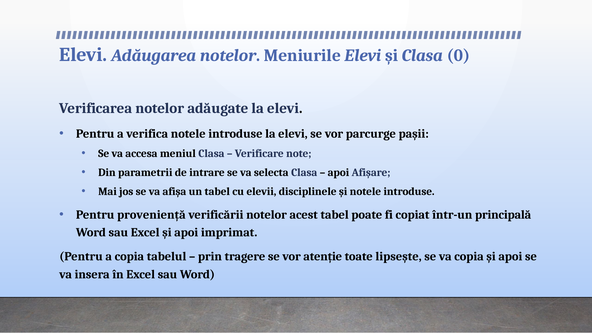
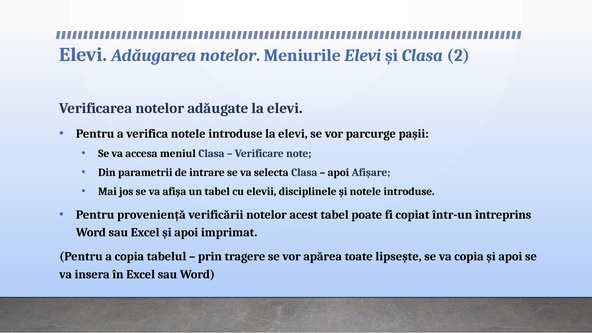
0: 0 -> 2
principală: principală -> întreprins
atenție: atenție -> apărea
